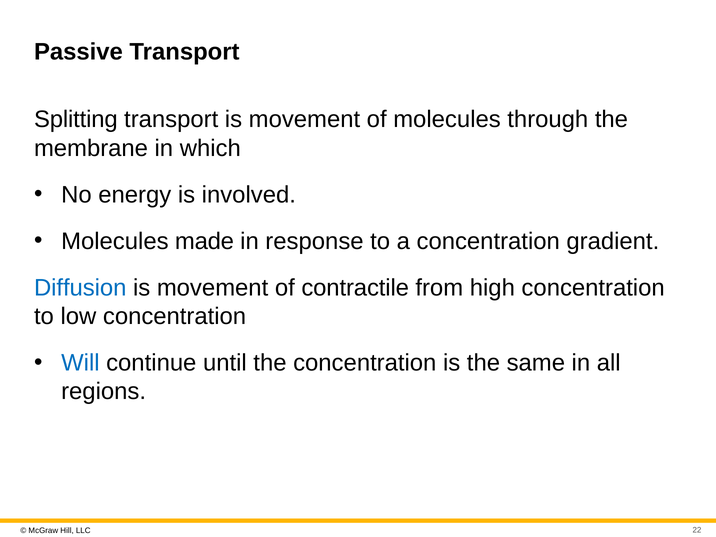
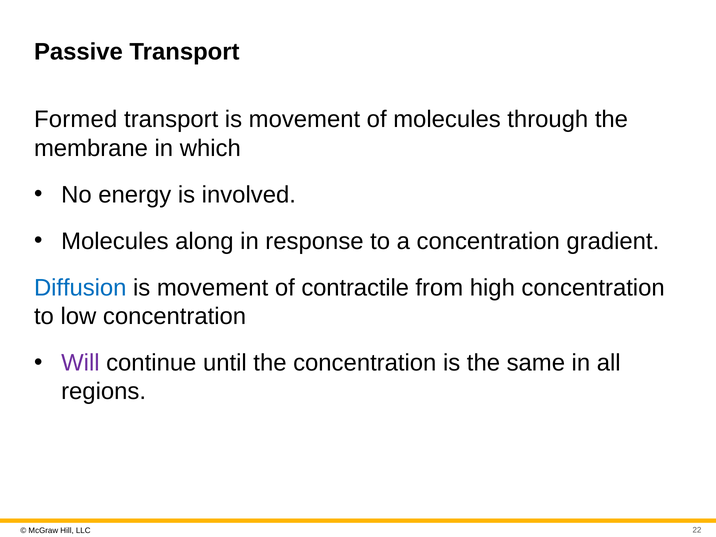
Splitting: Splitting -> Formed
made: made -> along
Will colour: blue -> purple
